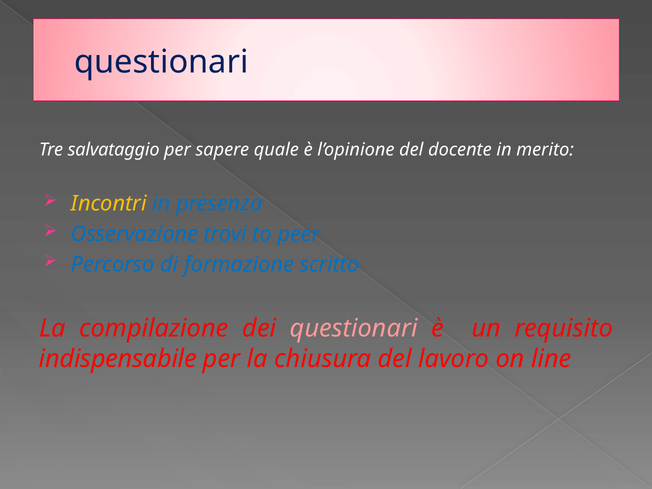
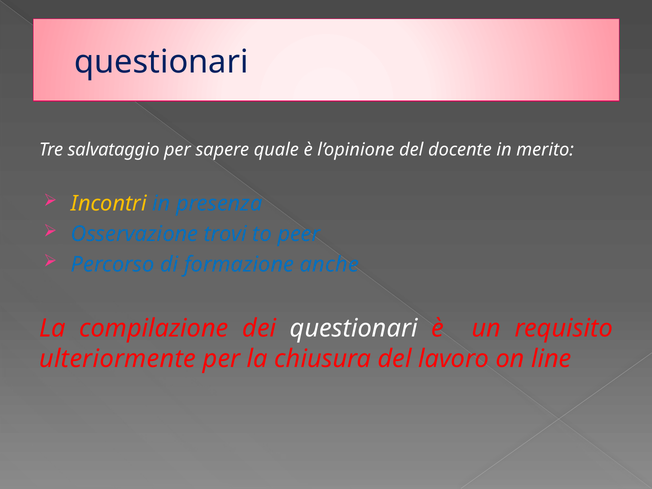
scritto: scritto -> anche
questionari at (354, 328) colour: pink -> white
indispensabile: indispensabile -> ulteriormente
